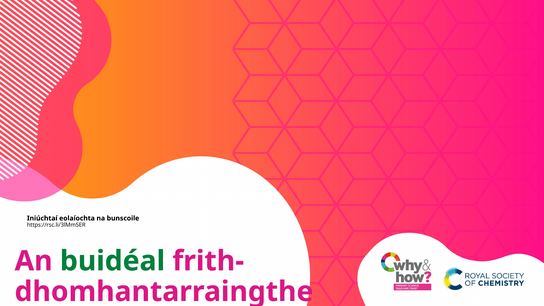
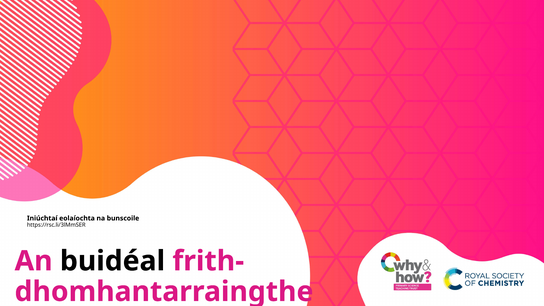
buidéal colour: green -> black
